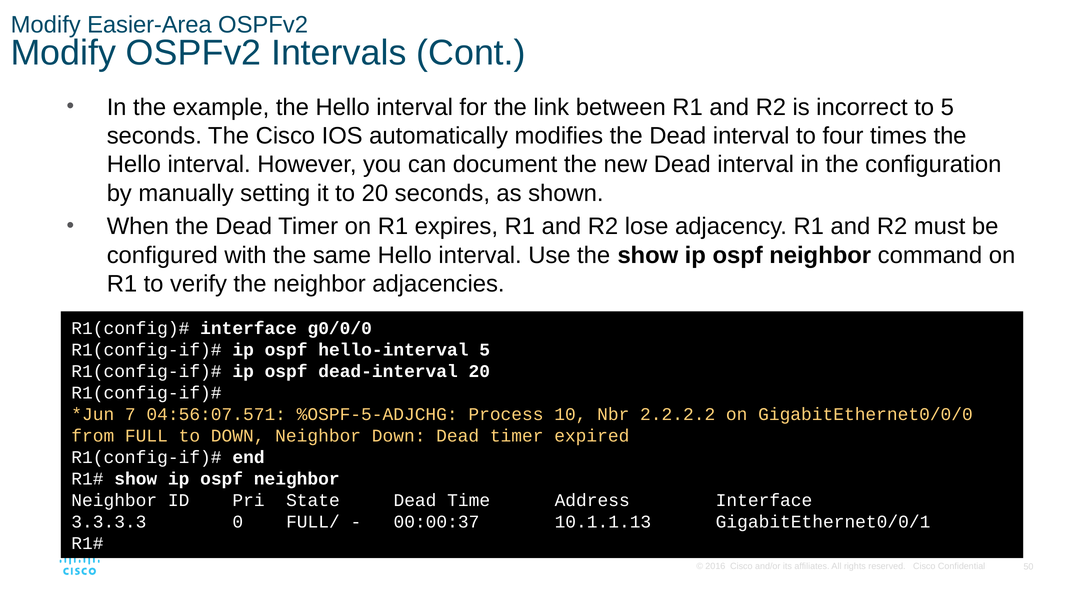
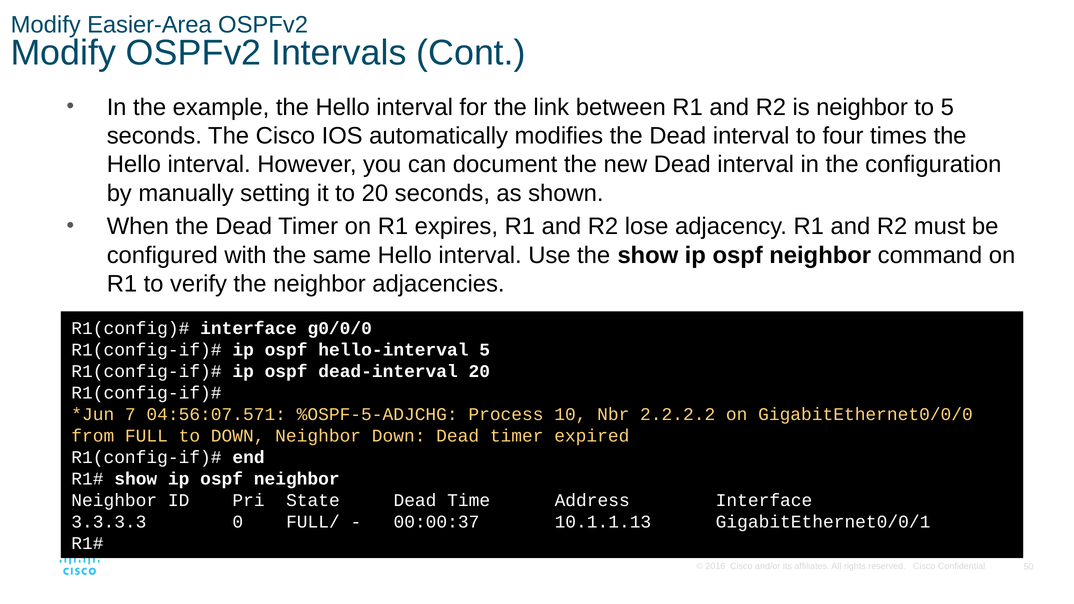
is incorrect: incorrect -> neighbor
